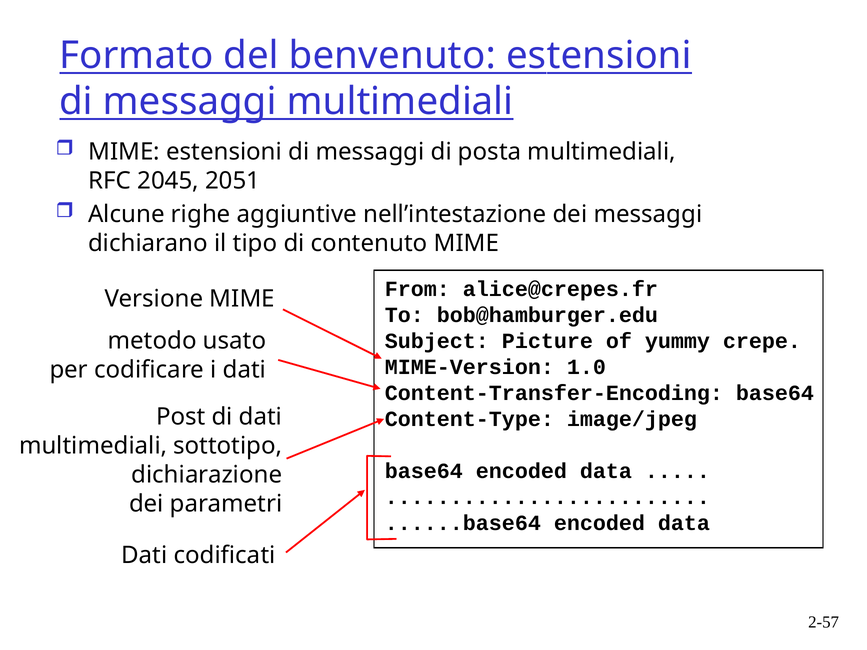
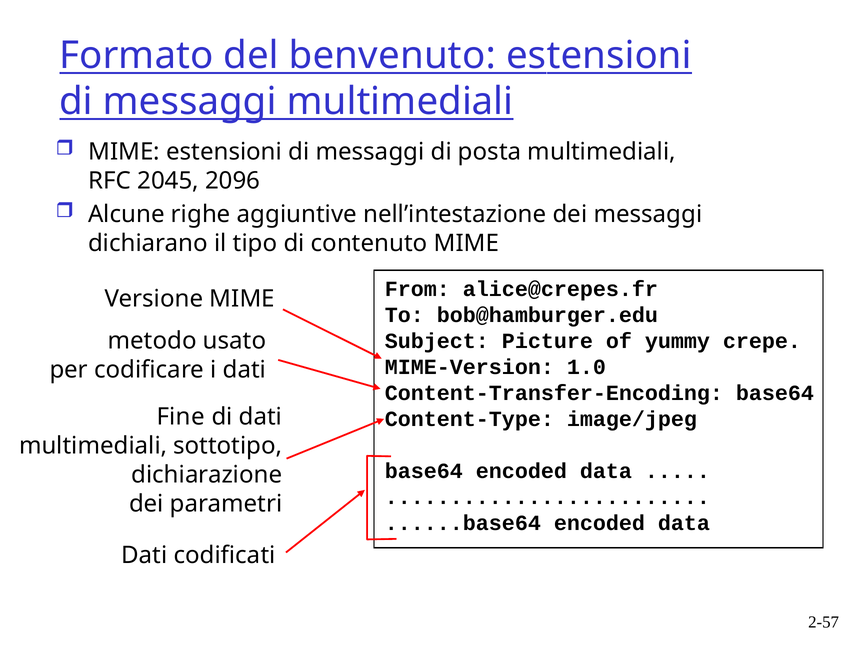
2051: 2051 -> 2096
Post: Post -> Fine
